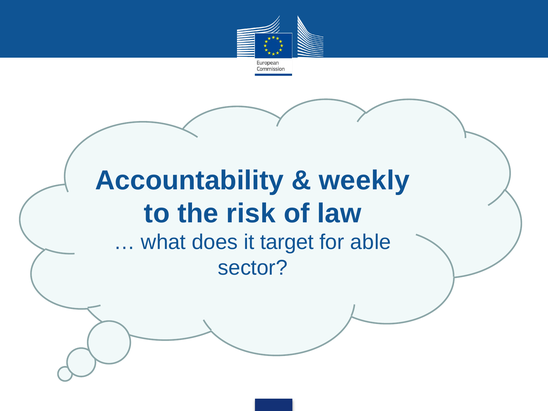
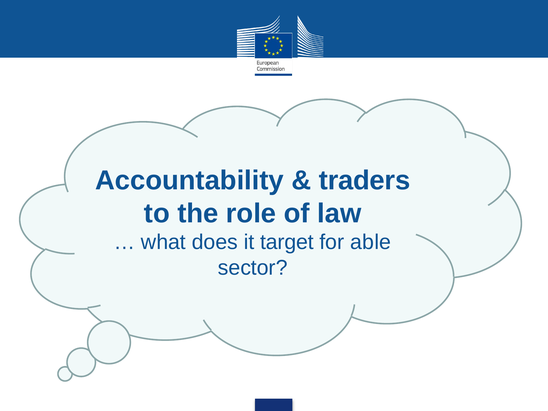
weekly: weekly -> traders
risk: risk -> role
